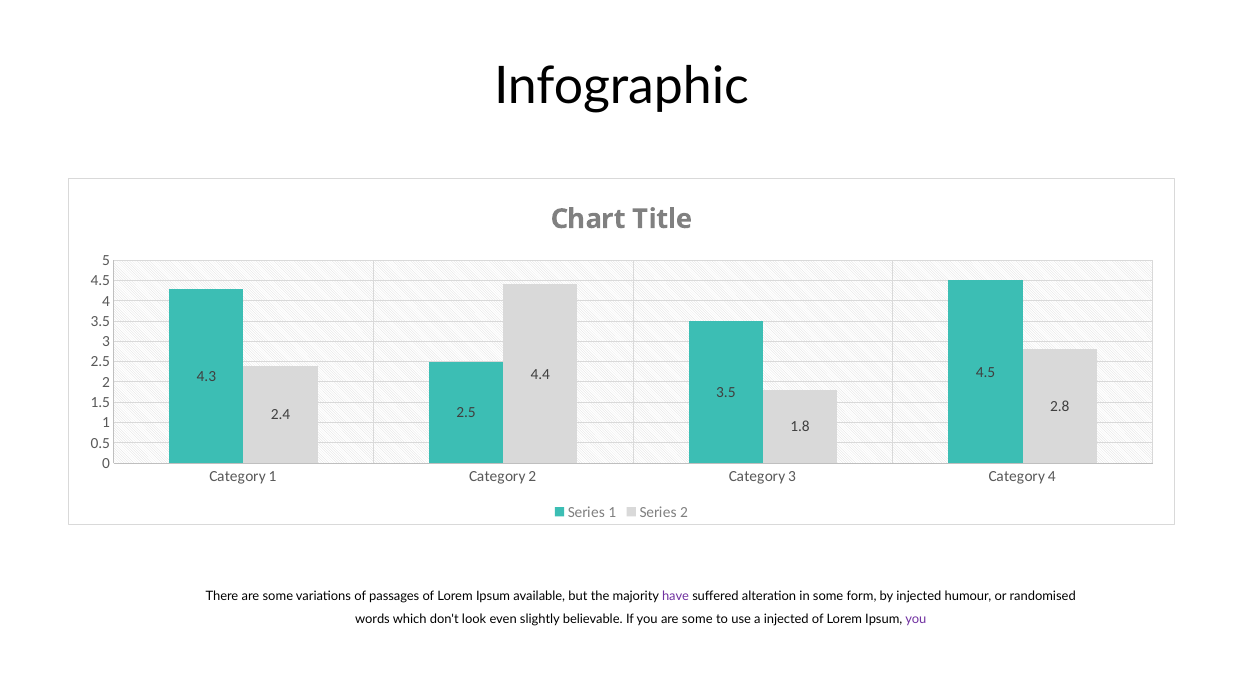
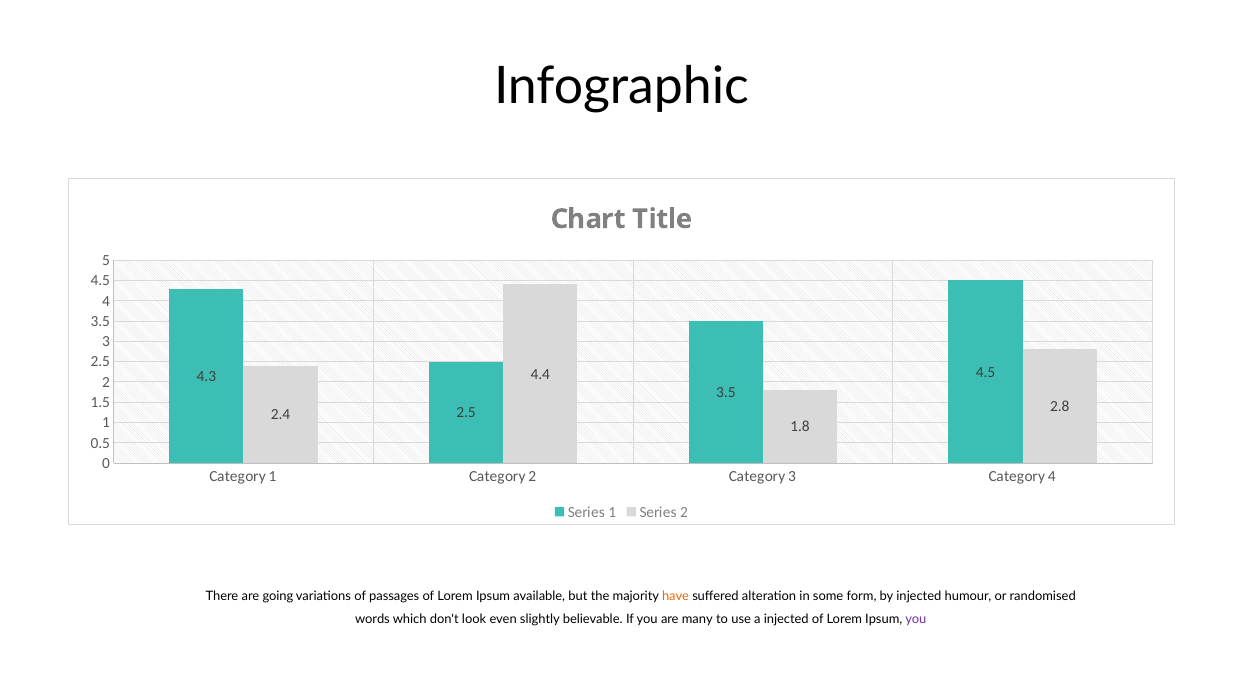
There are some: some -> going
have colour: purple -> orange
you are some: some -> many
